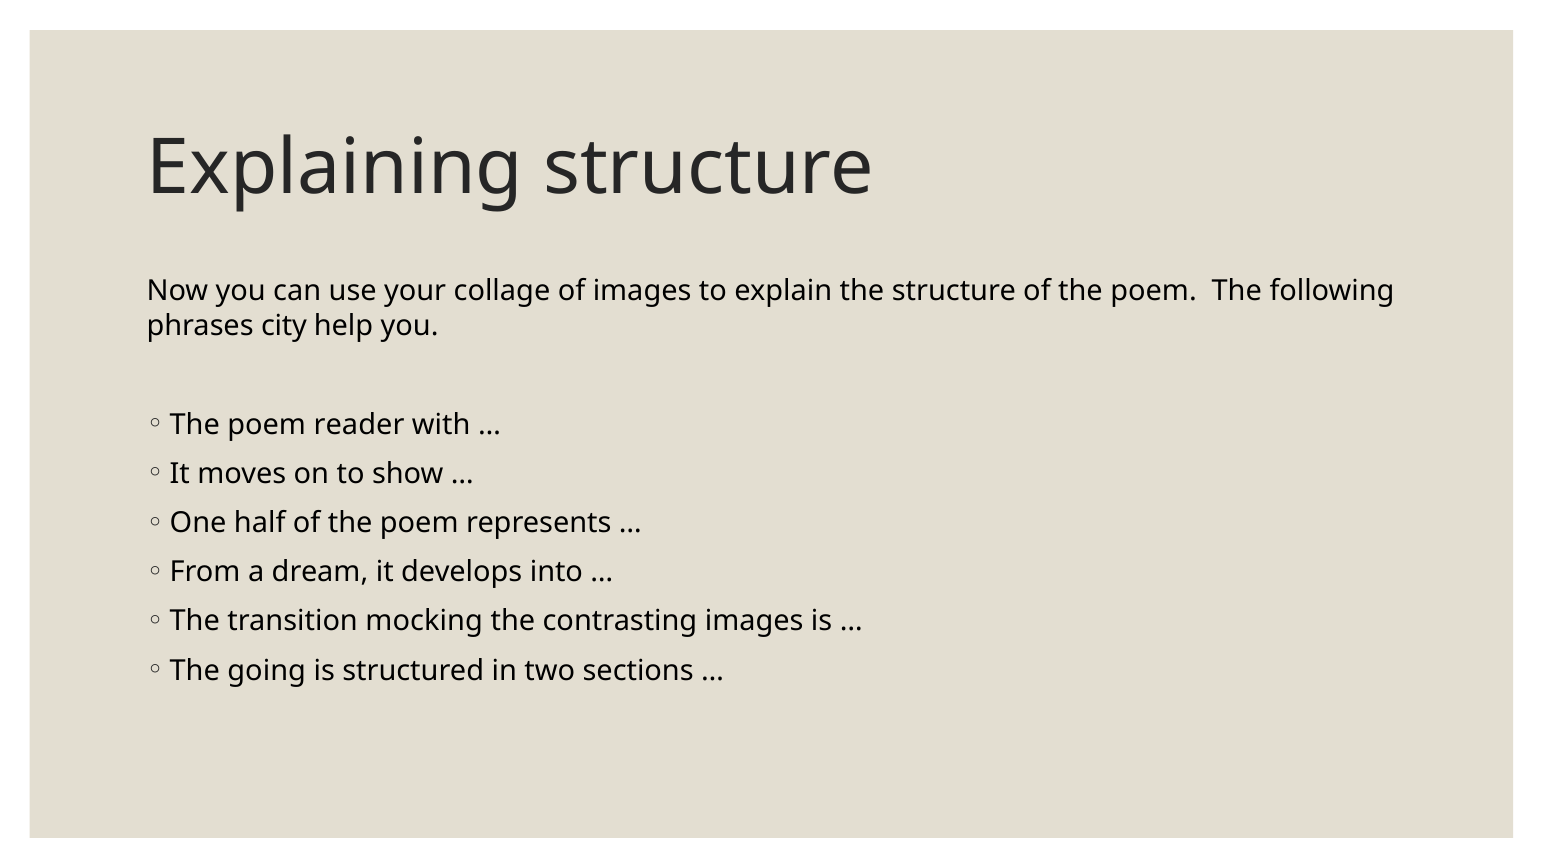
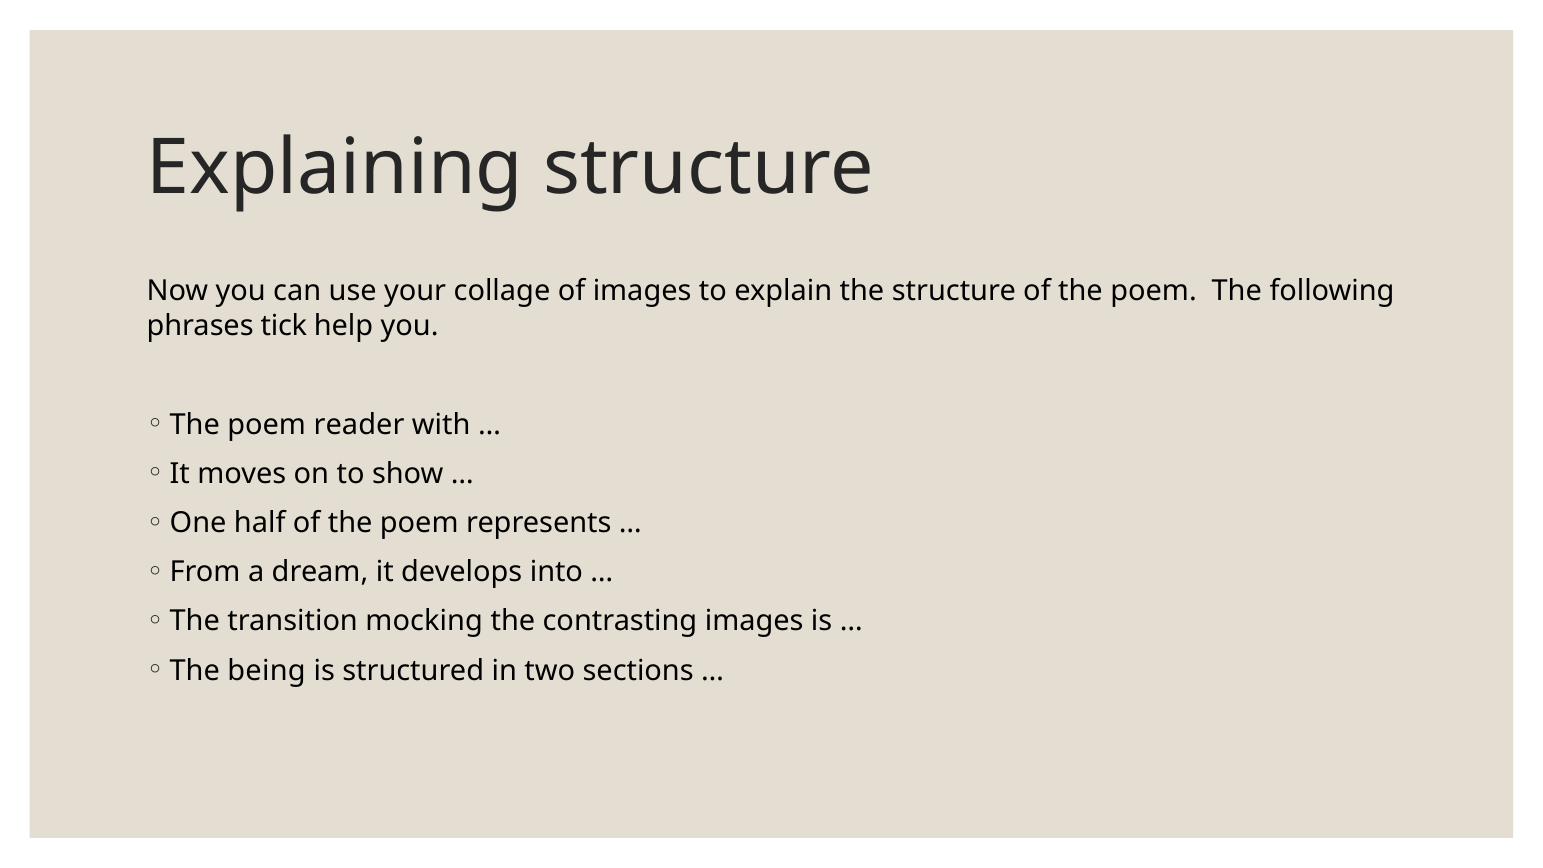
city: city -> tick
going: going -> being
